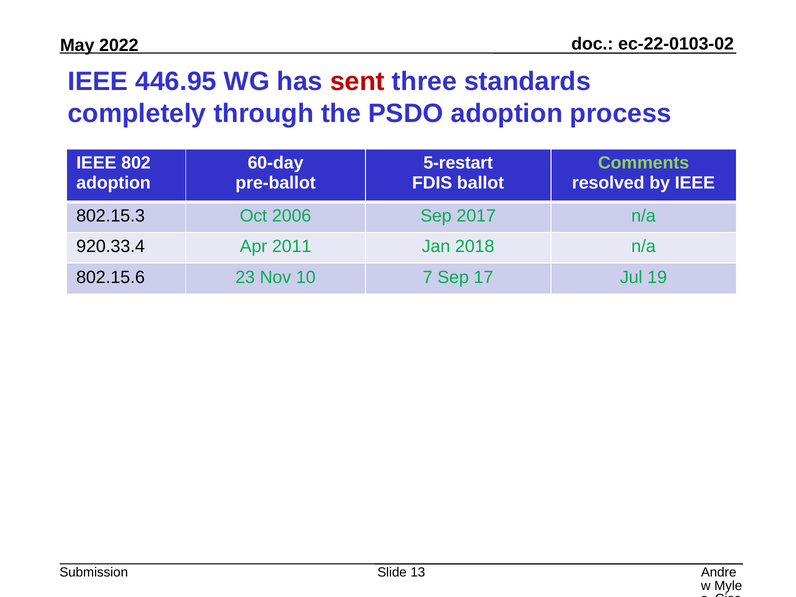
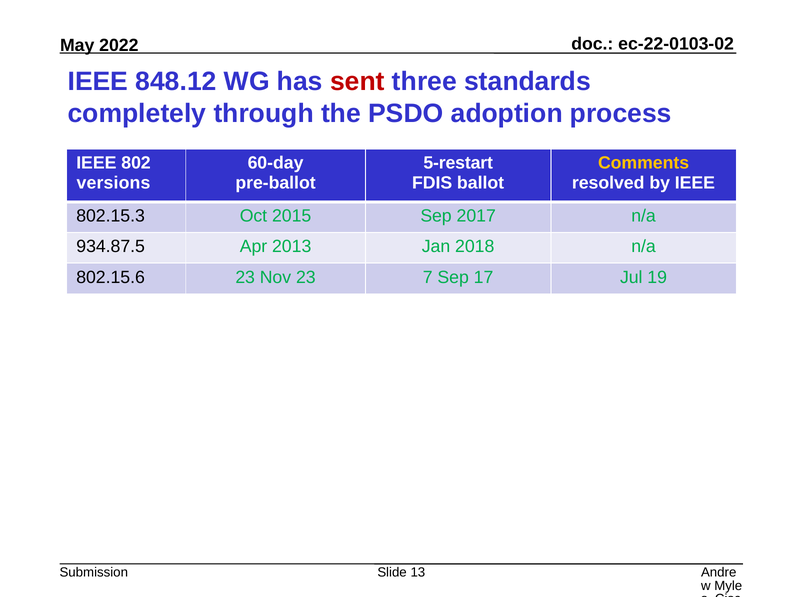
446.95: 446.95 -> 848.12
Comments colour: light green -> yellow
adoption at (114, 183): adoption -> versions
2006: 2006 -> 2015
920.33.4: 920.33.4 -> 934.87.5
2011: 2011 -> 2013
Nov 10: 10 -> 23
